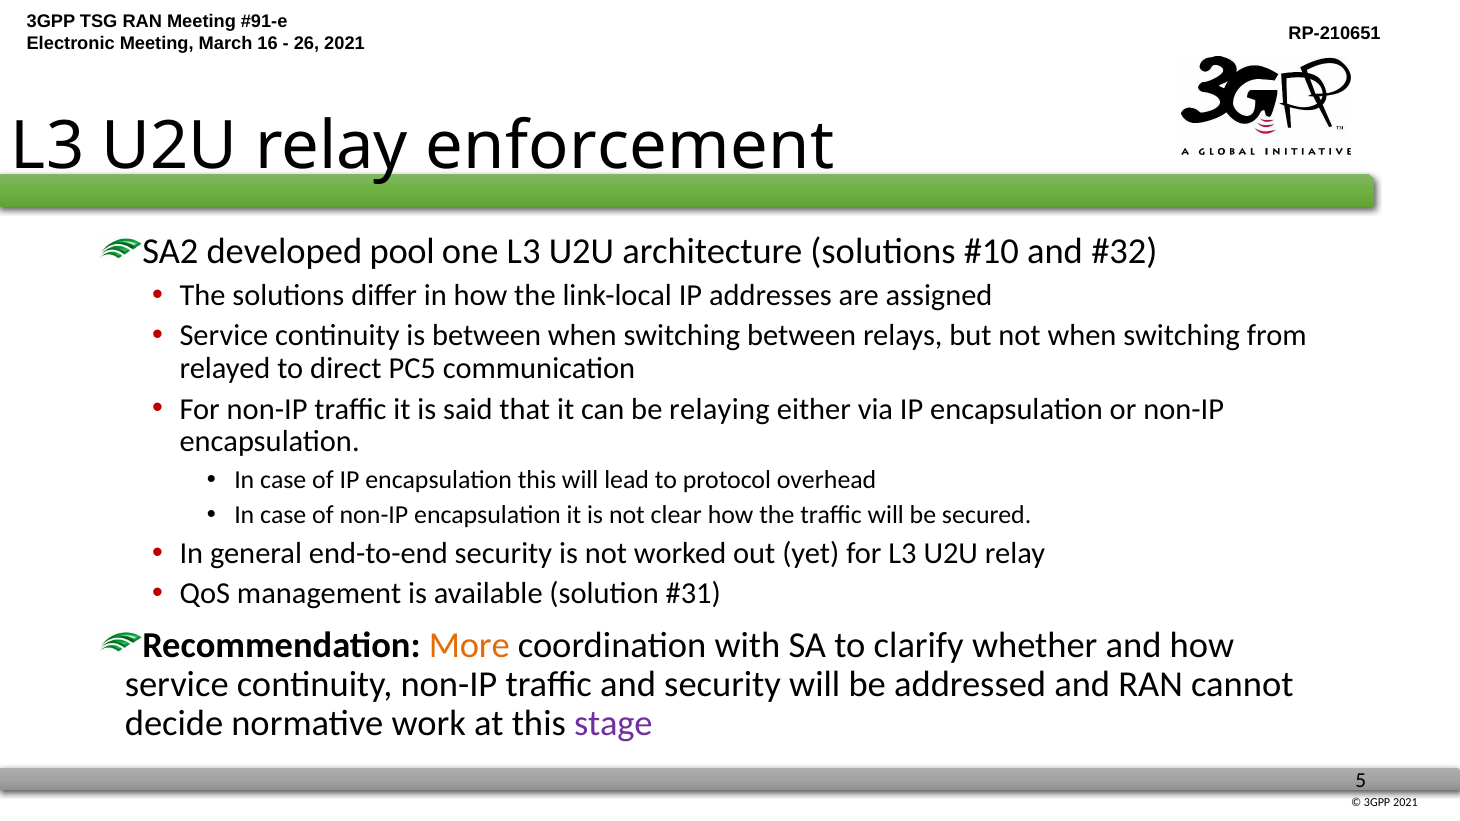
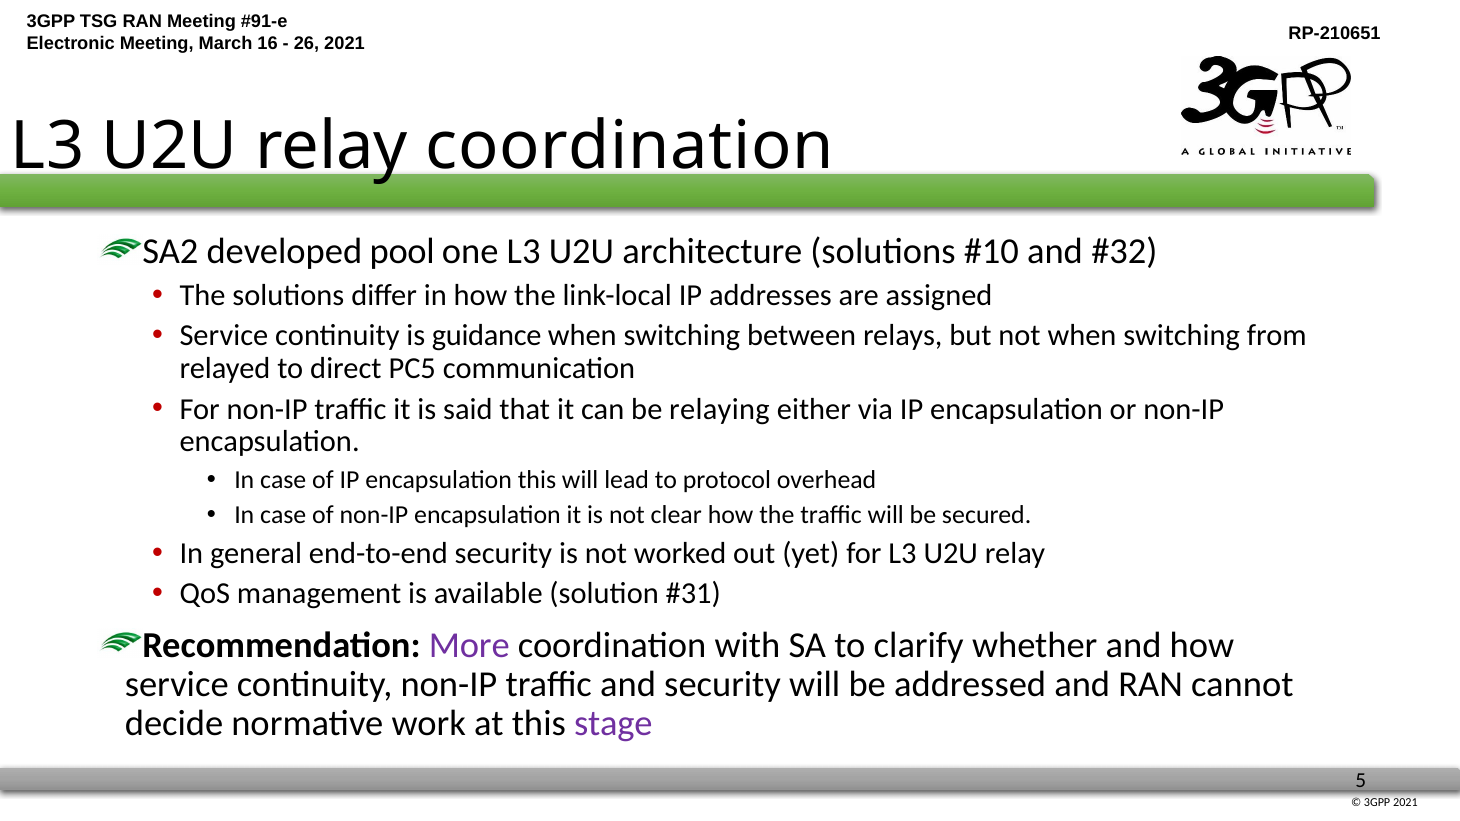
relay enforcement: enforcement -> coordination
is between: between -> guidance
More colour: orange -> purple
